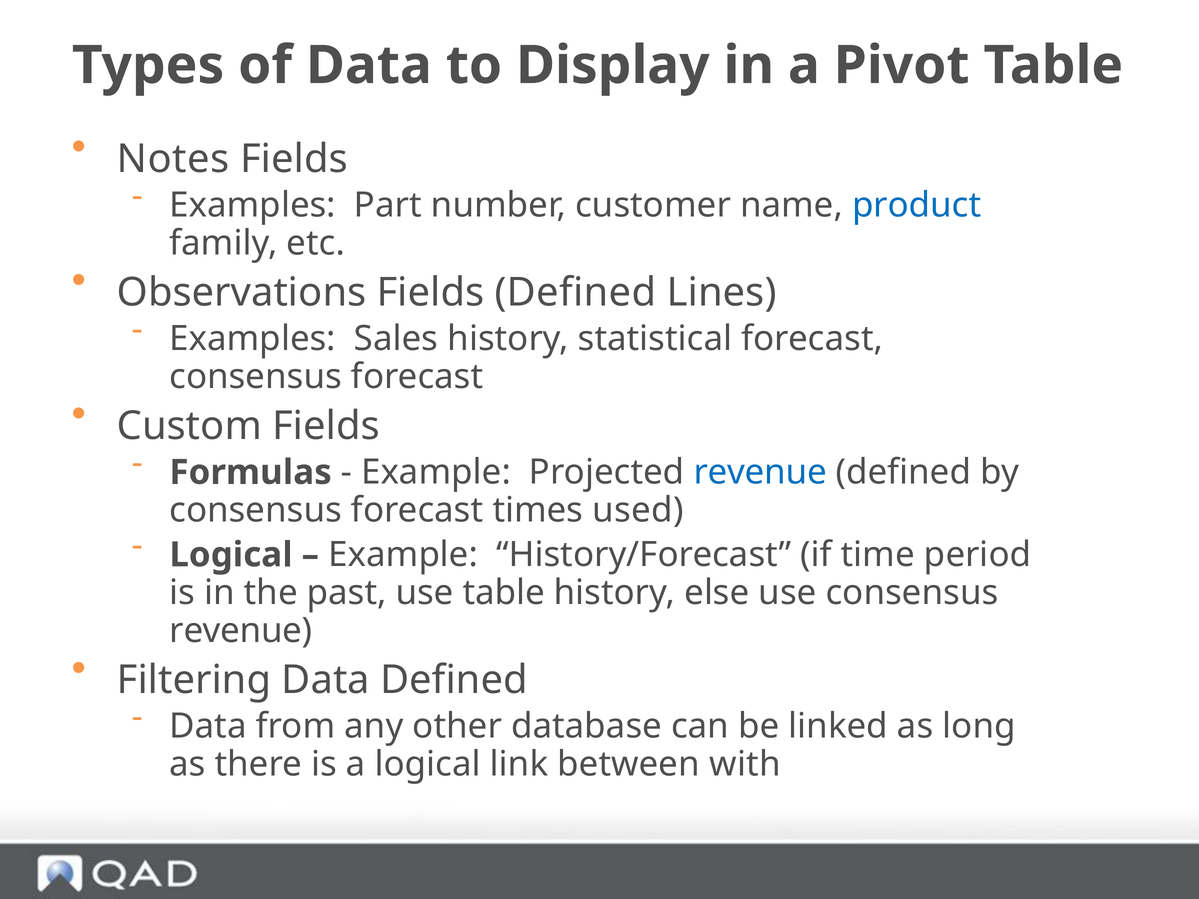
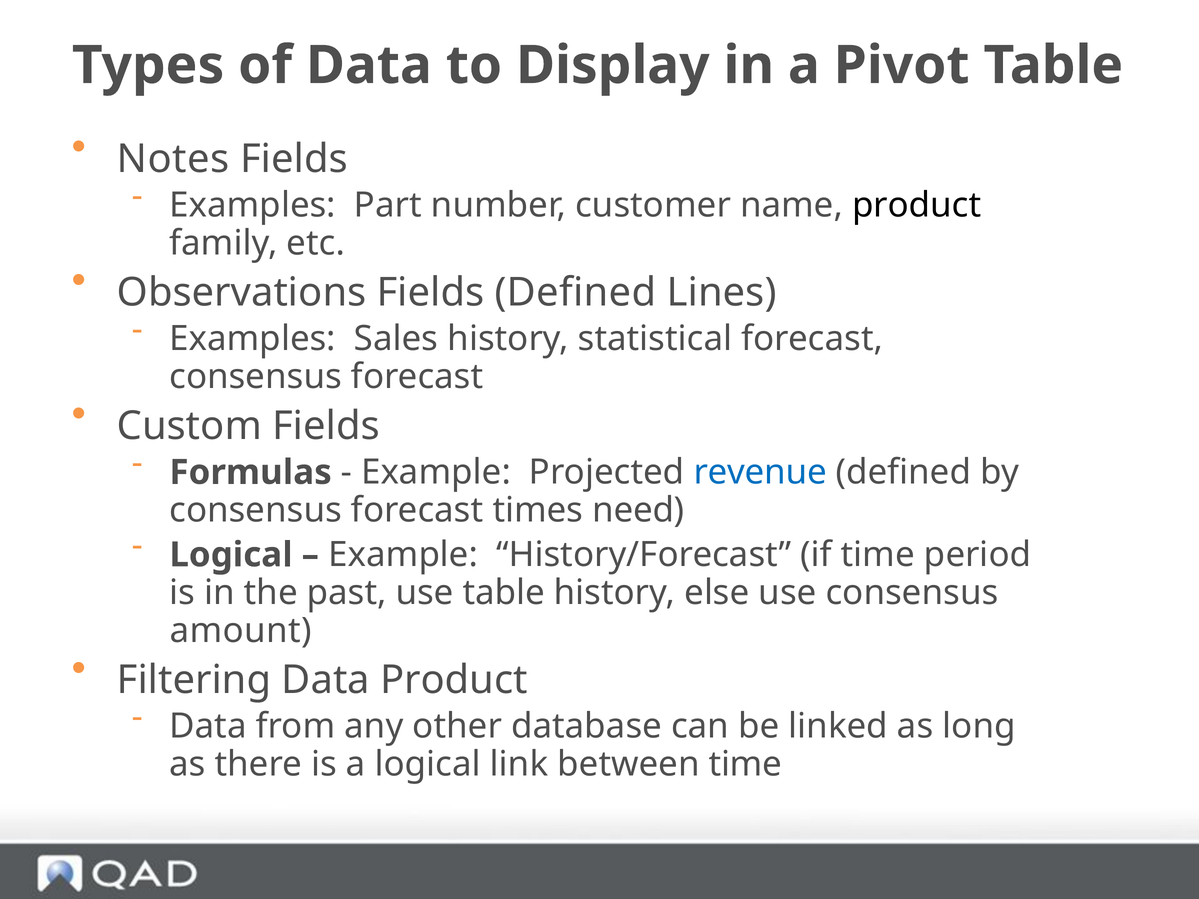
product at (917, 205) colour: blue -> black
used: used -> need
revenue at (241, 631): revenue -> amount
Data Defined: Defined -> Product
between with: with -> time
